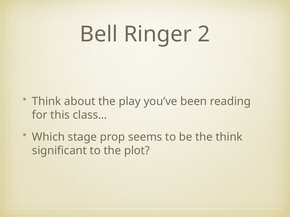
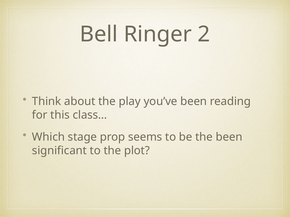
the think: think -> been
